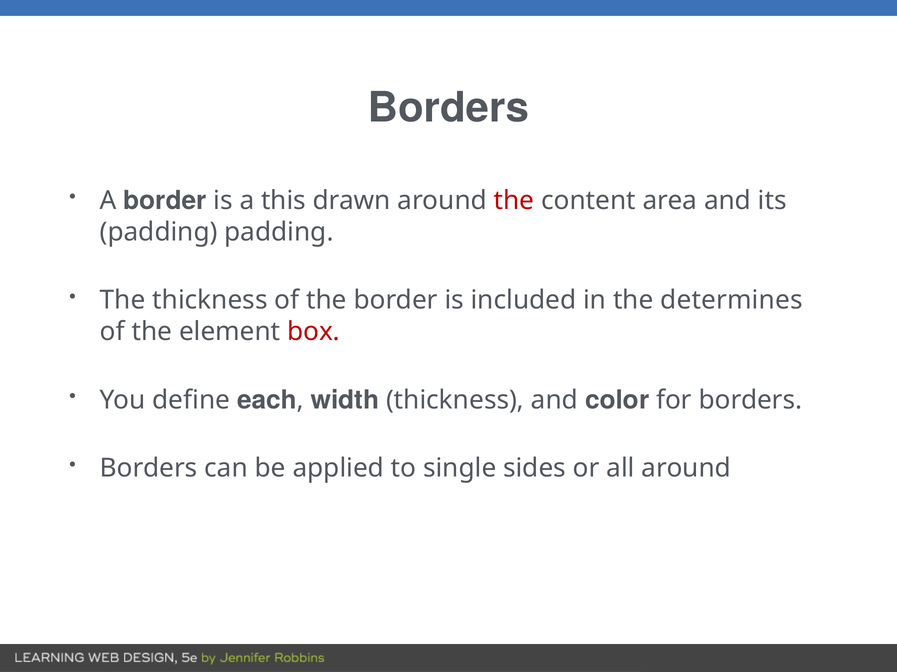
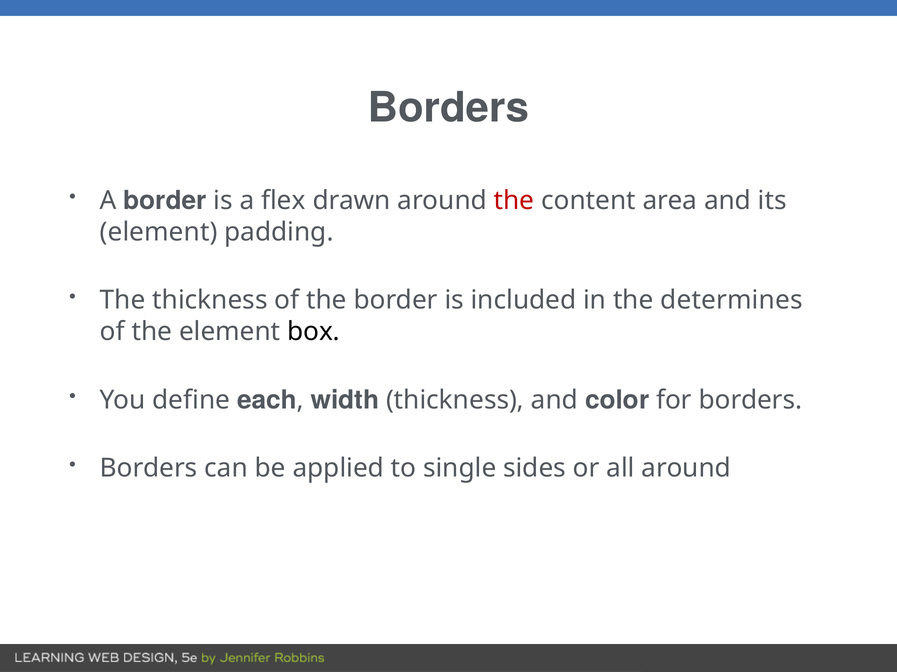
this: this -> flex
padding at (159, 232): padding -> element
box colour: red -> black
